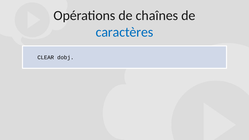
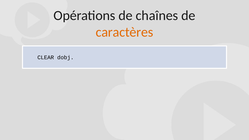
caractères colour: blue -> orange
